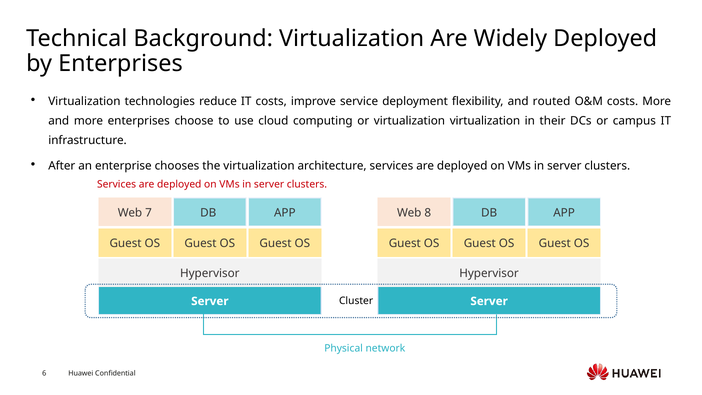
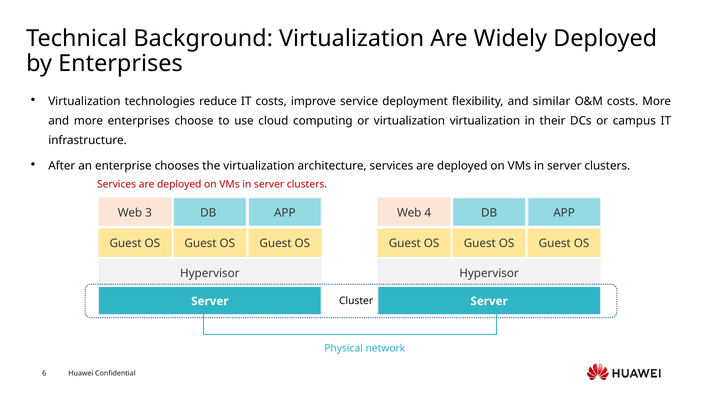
routed: routed -> similar
7: 7 -> 3
8: 8 -> 4
